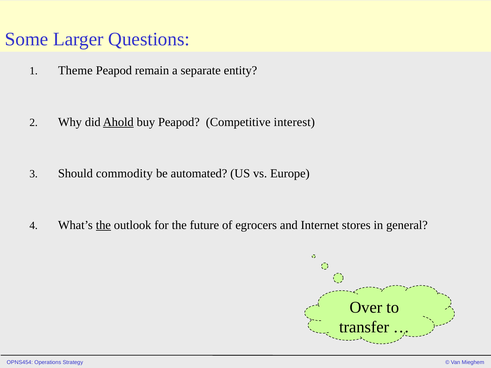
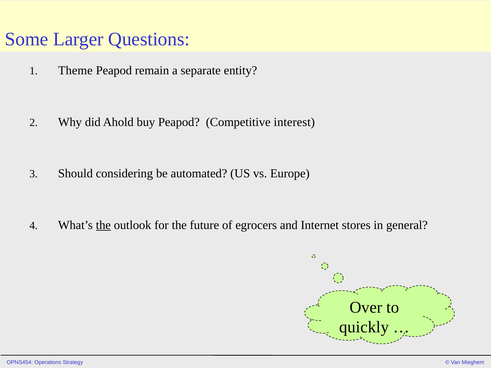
Ahold underline: present -> none
commodity: commodity -> considering
transfer: transfer -> quickly
